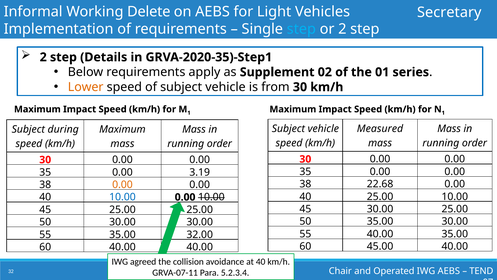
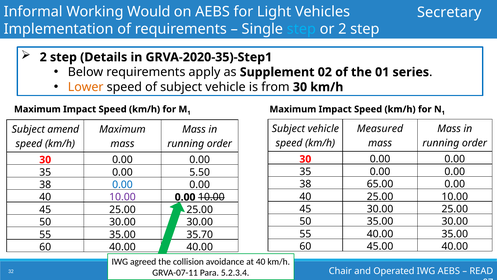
Delete: Delete -> Would
during: during -> amend
3.19: 3.19 -> 5.50
22.68: 22.68 -> 65.00
0.00 at (122, 184) colour: orange -> blue
10.00 at (122, 197) colour: blue -> purple
32.00: 32.00 -> 35.70
TEND: TEND -> READ
